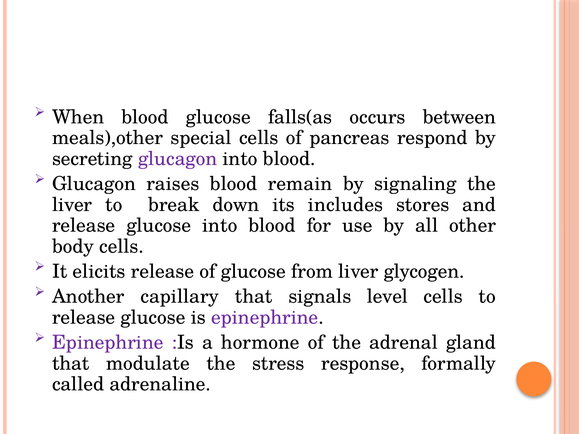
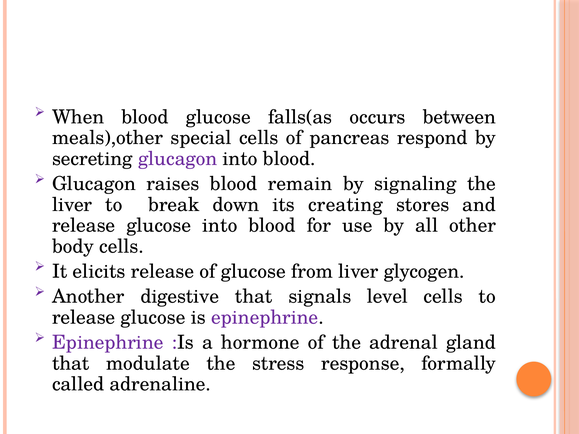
includes: includes -> creating
capillary: capillary -> digestive
